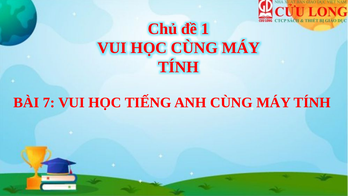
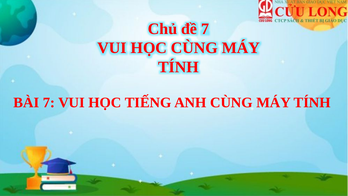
đề 1: 1 -> 7
